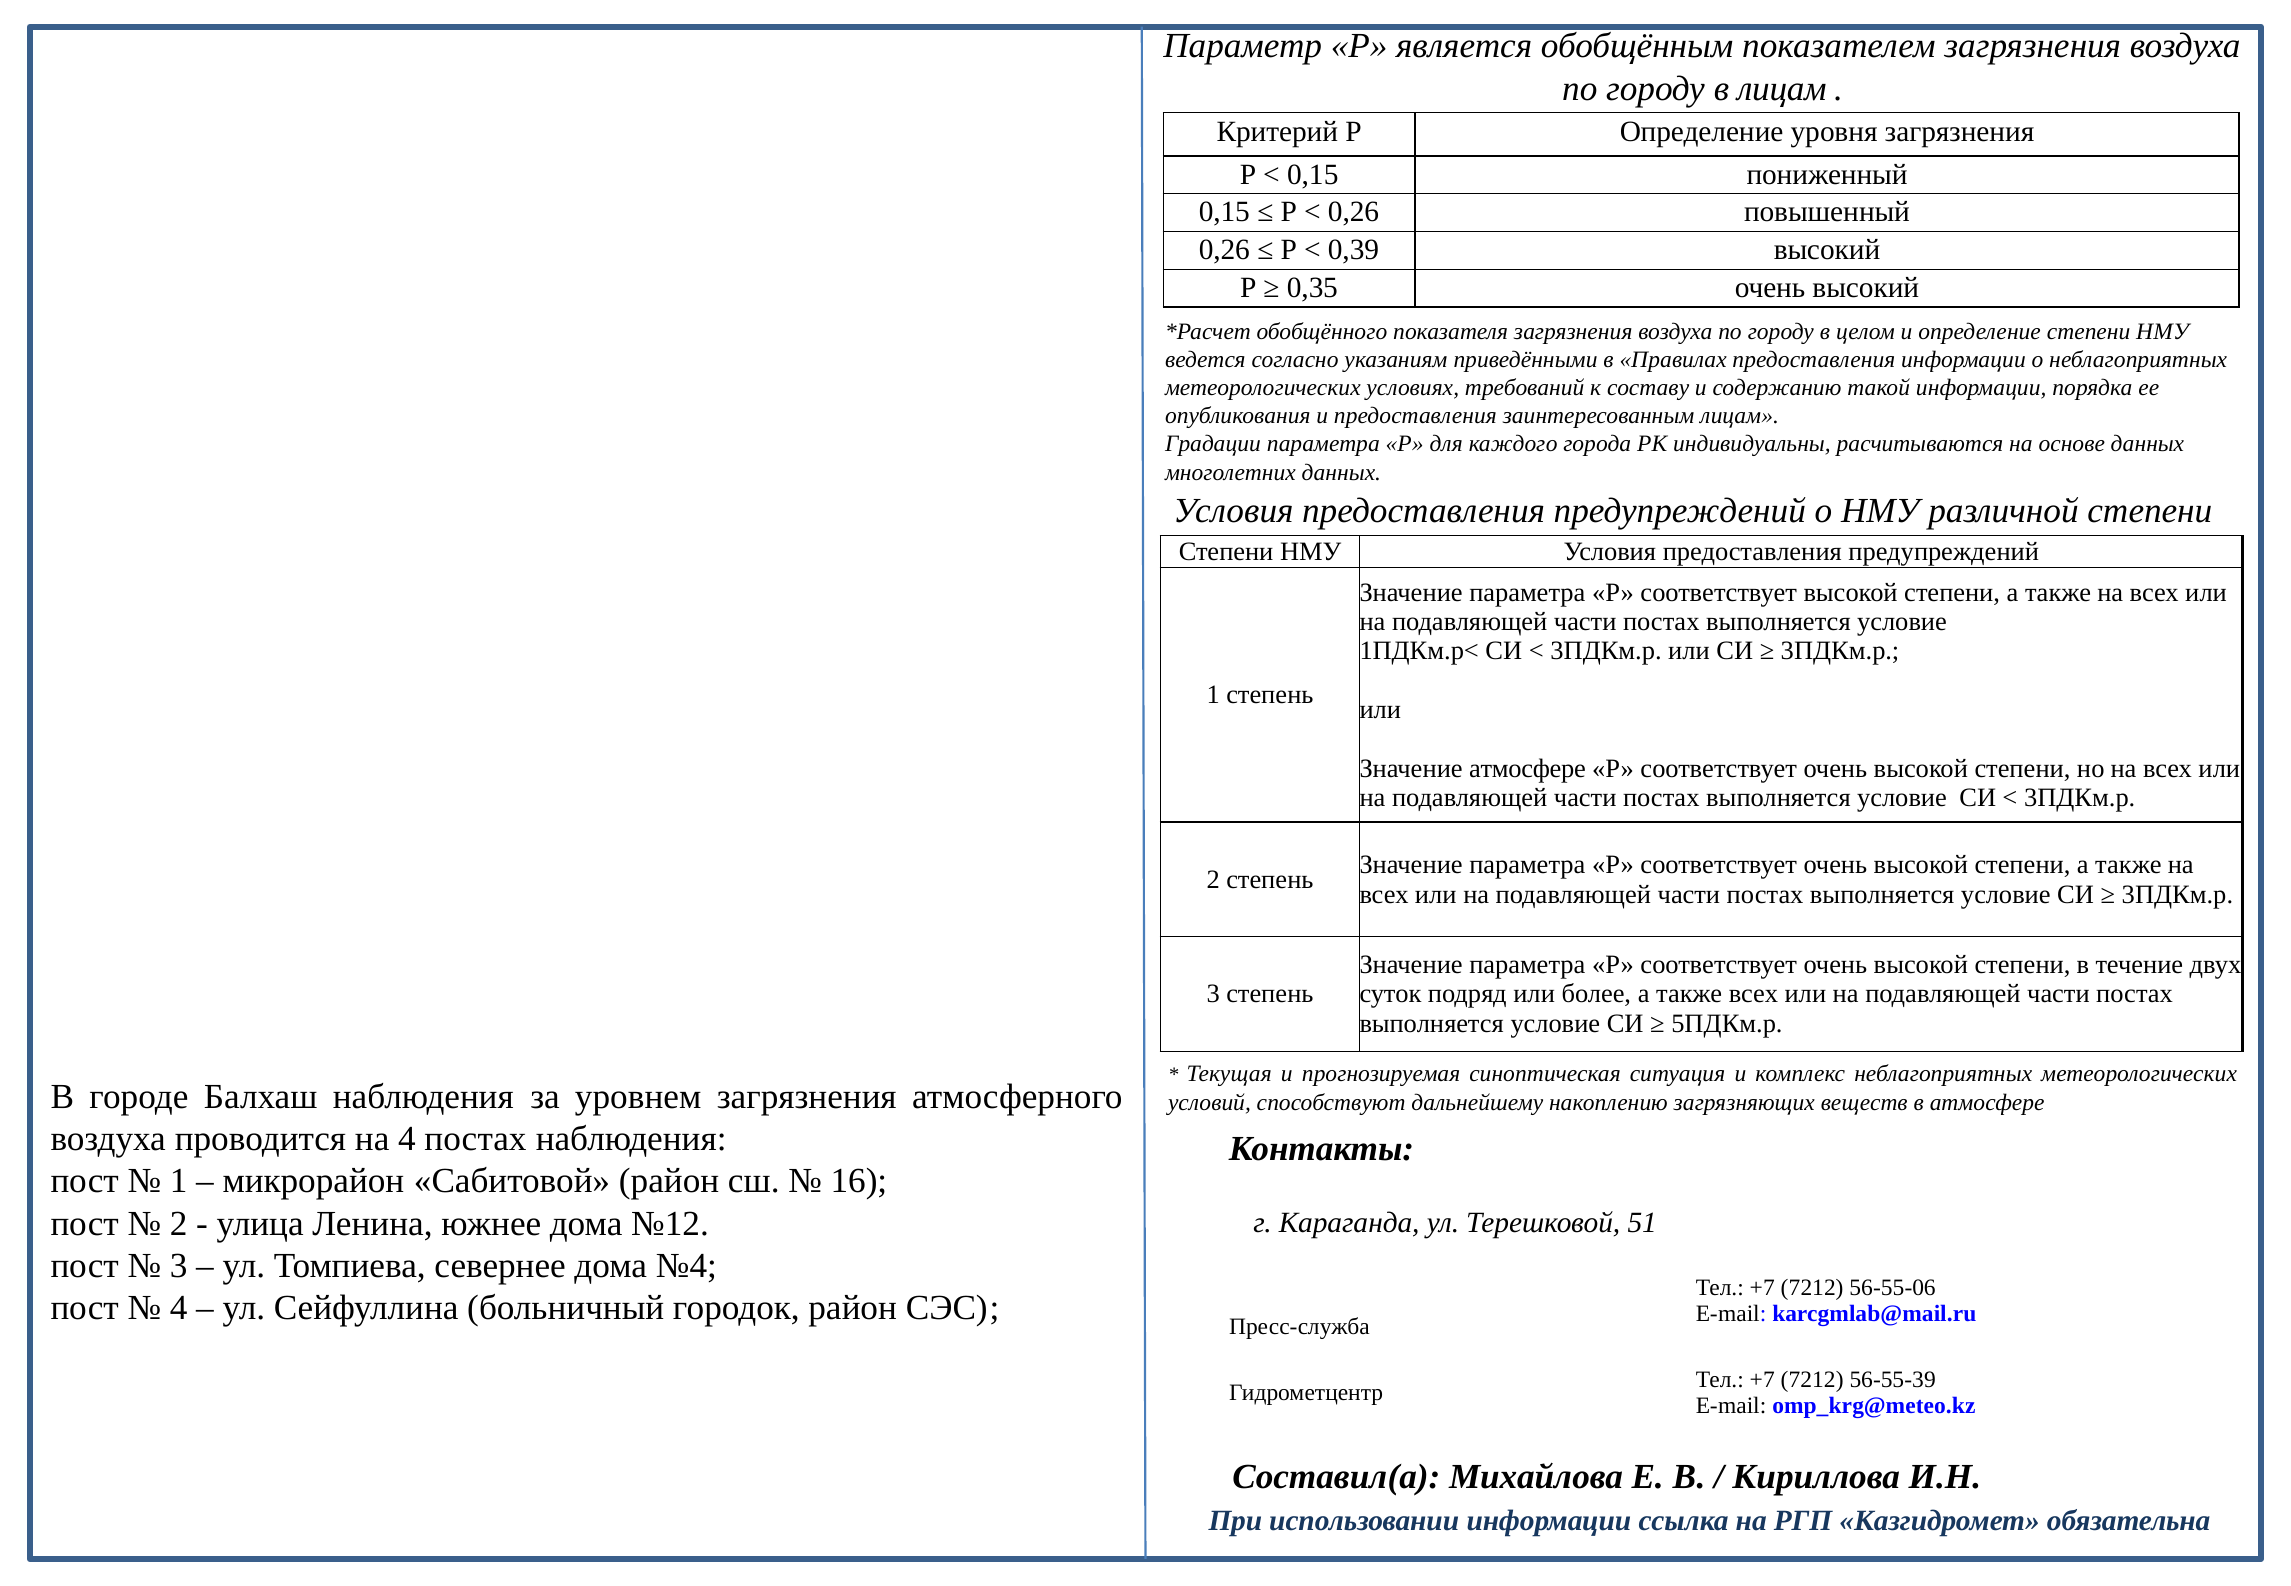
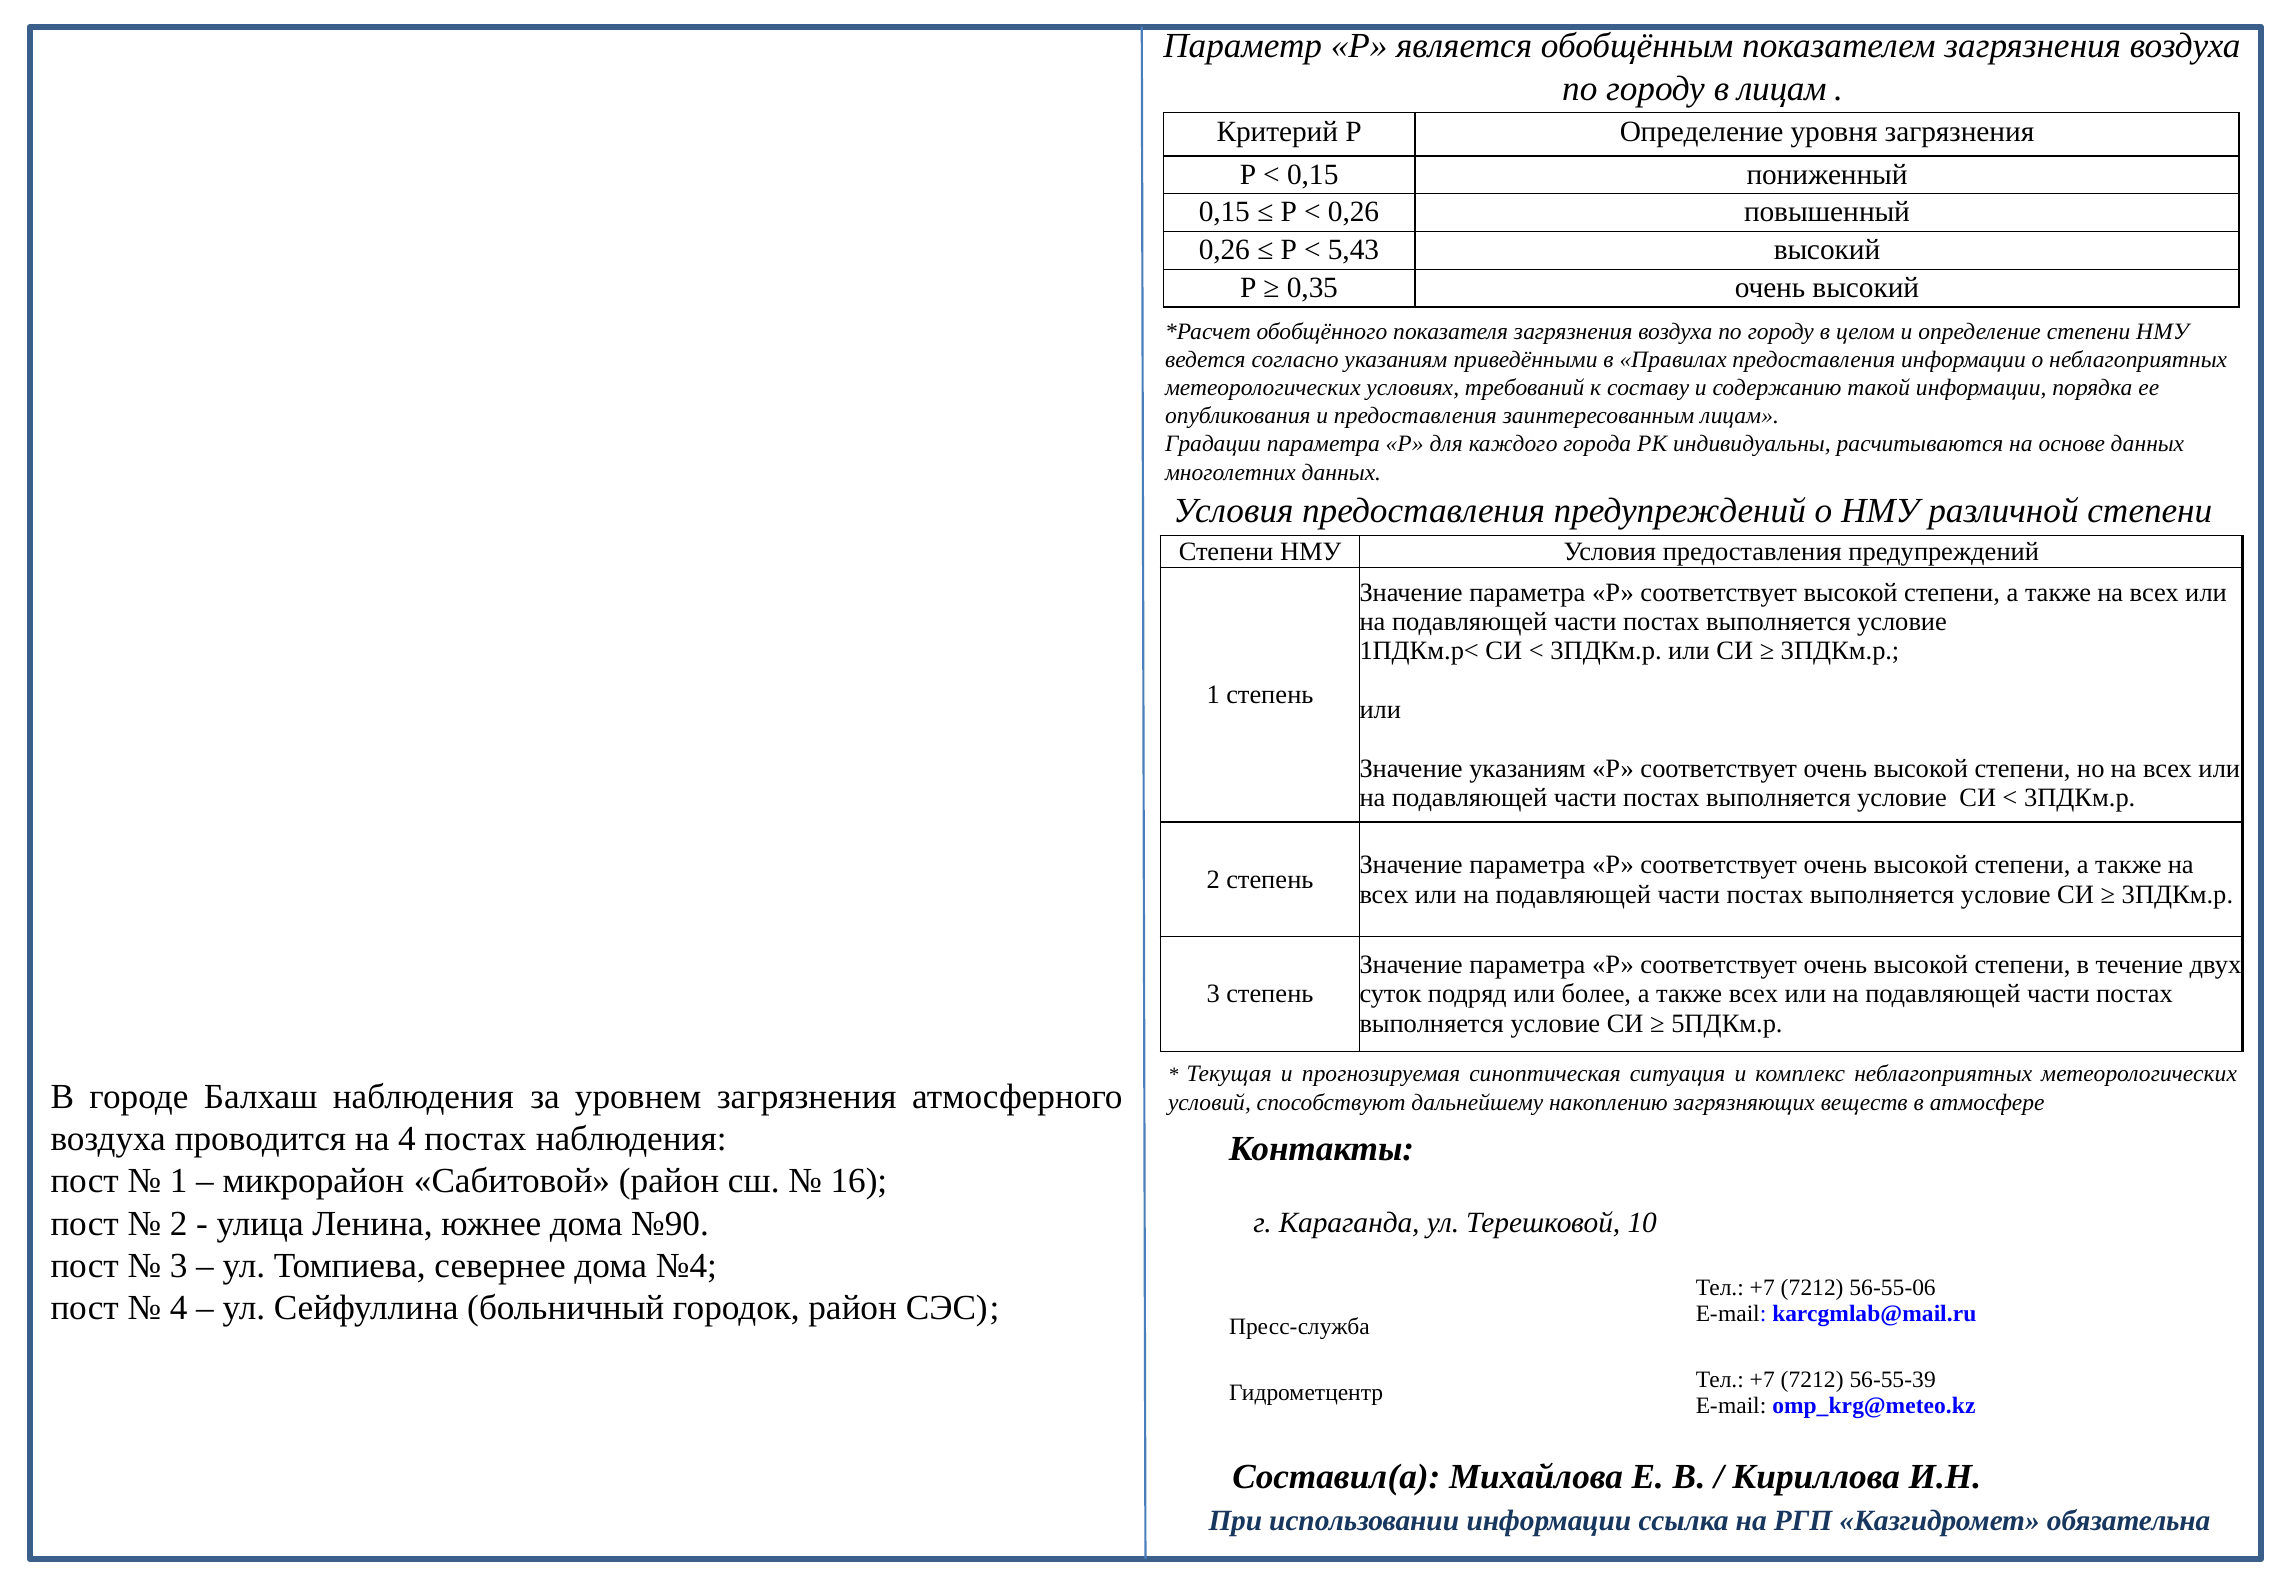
0,39: 0,39 -> 5,43
Значение атмосфере: атмосфере -> указаниям
№12: №12 -> №90
51: 51 -> 10
